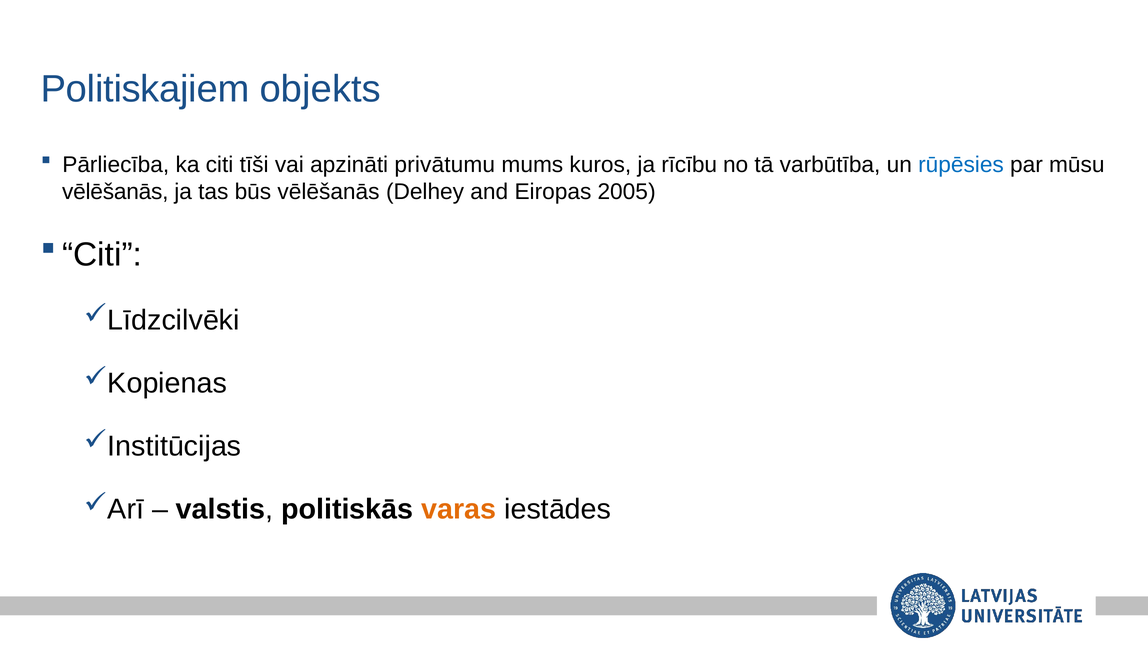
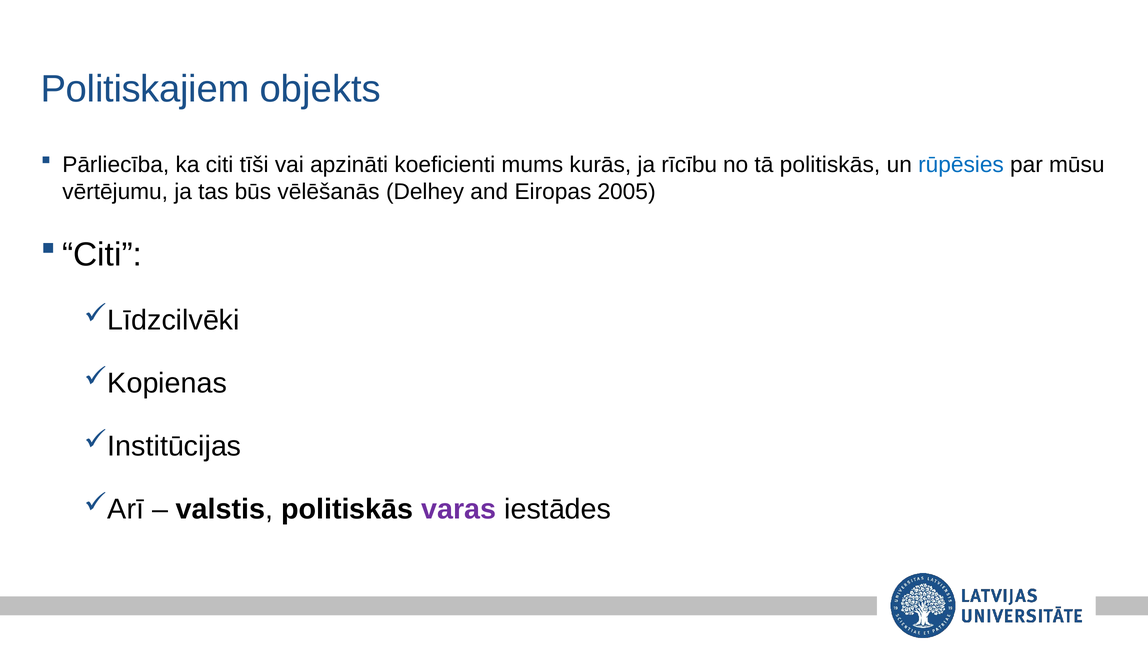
privātumu: privātumu -> koeficienti
kuros: kuros -> kurās
tā varbūtība: varbūtība -> politiskās
vēlēšanās at (115, 192): vēlēšanās -> vērtējumu
varas colour: orange -> purple
